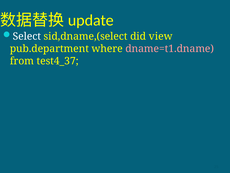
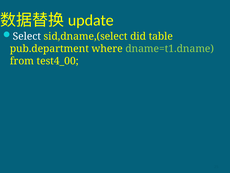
view: view -> table
dname=t1.dname colour: pink -> light green
test4_37: test4_37 -> test4_00
